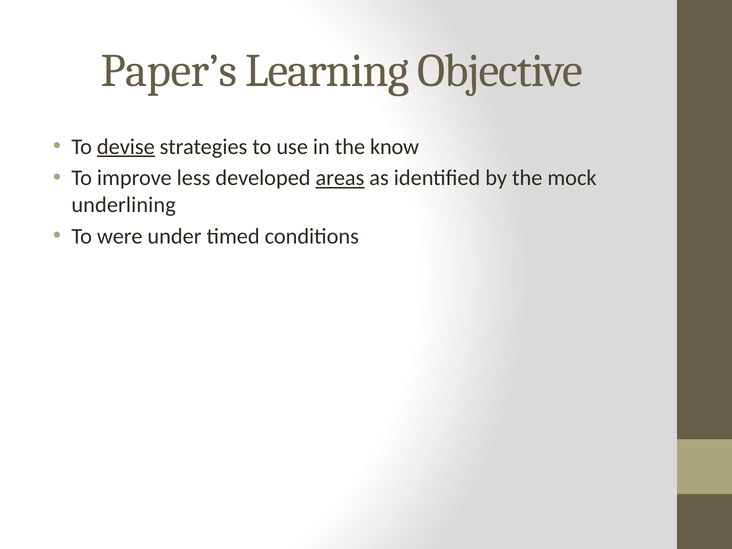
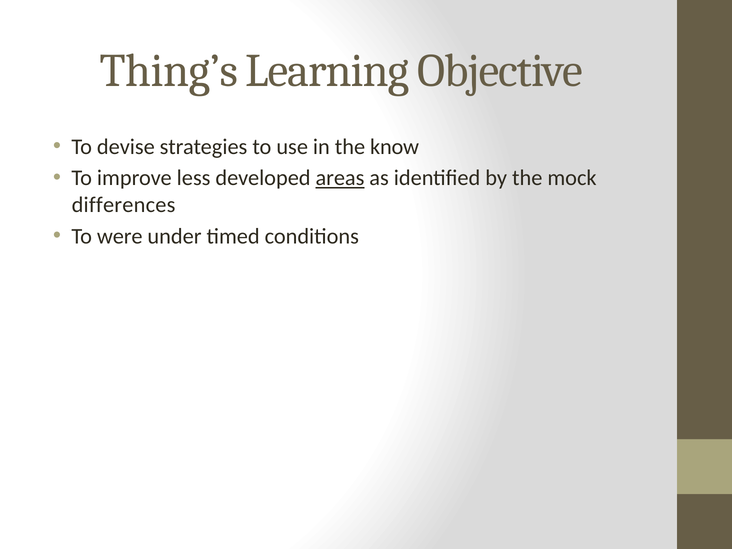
Paper’s: Paper’s -> Thing’s
devise underline: present -> none
underlining: underlining -> differences
